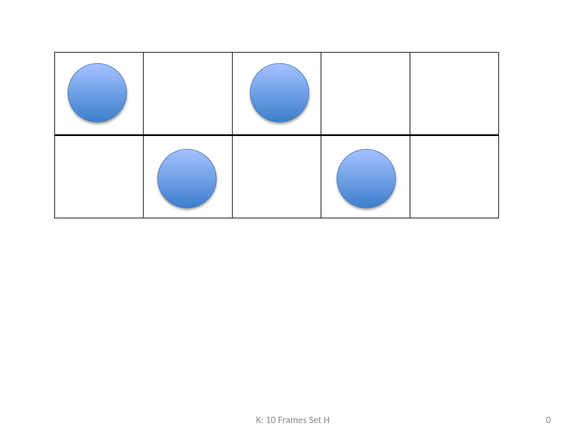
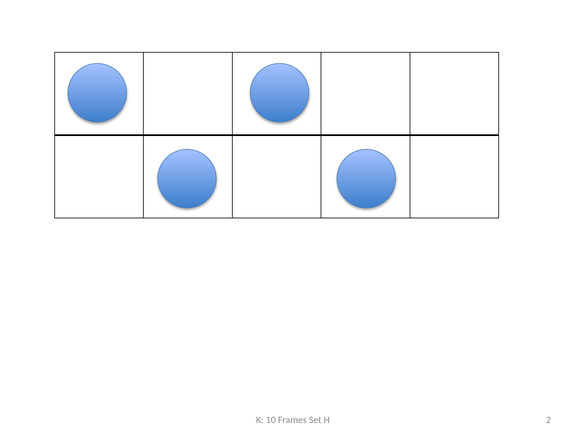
0: 0 -> 2
